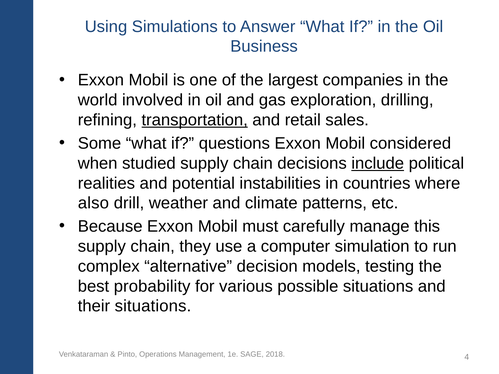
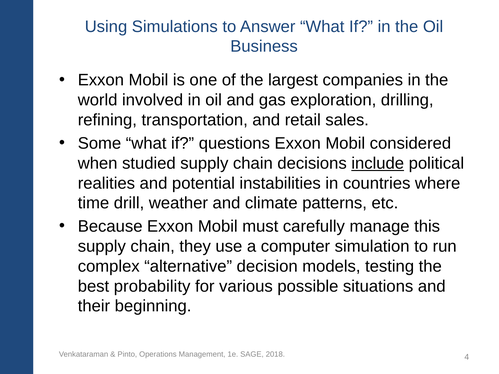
transportation underline: present -> none
also: also -> time
their situations: situations -> beginning
